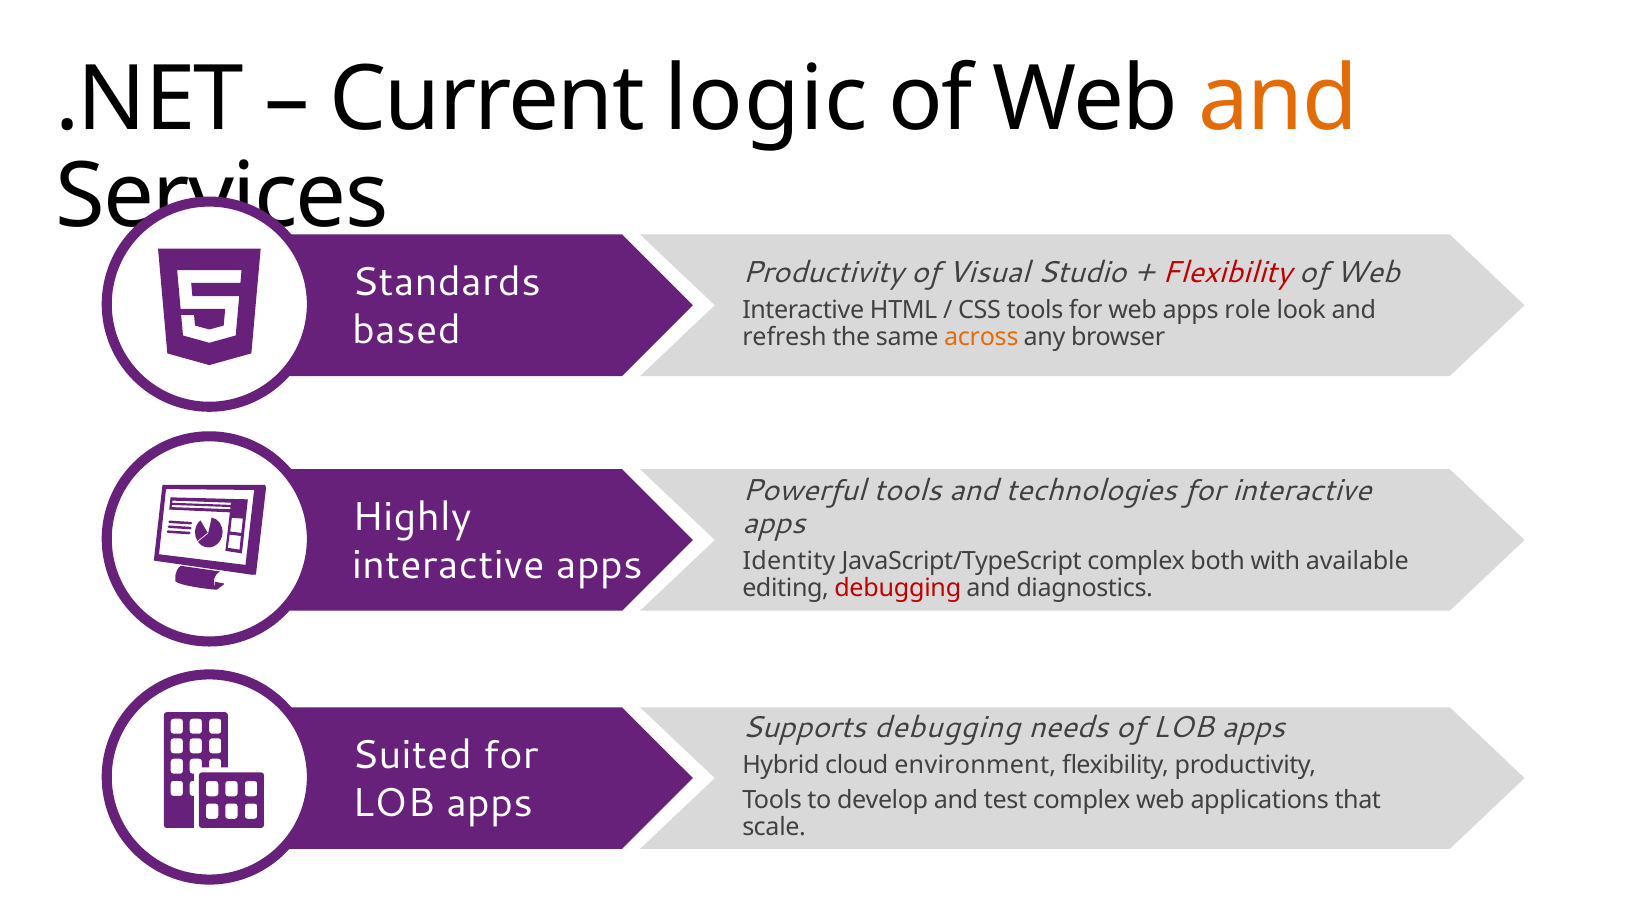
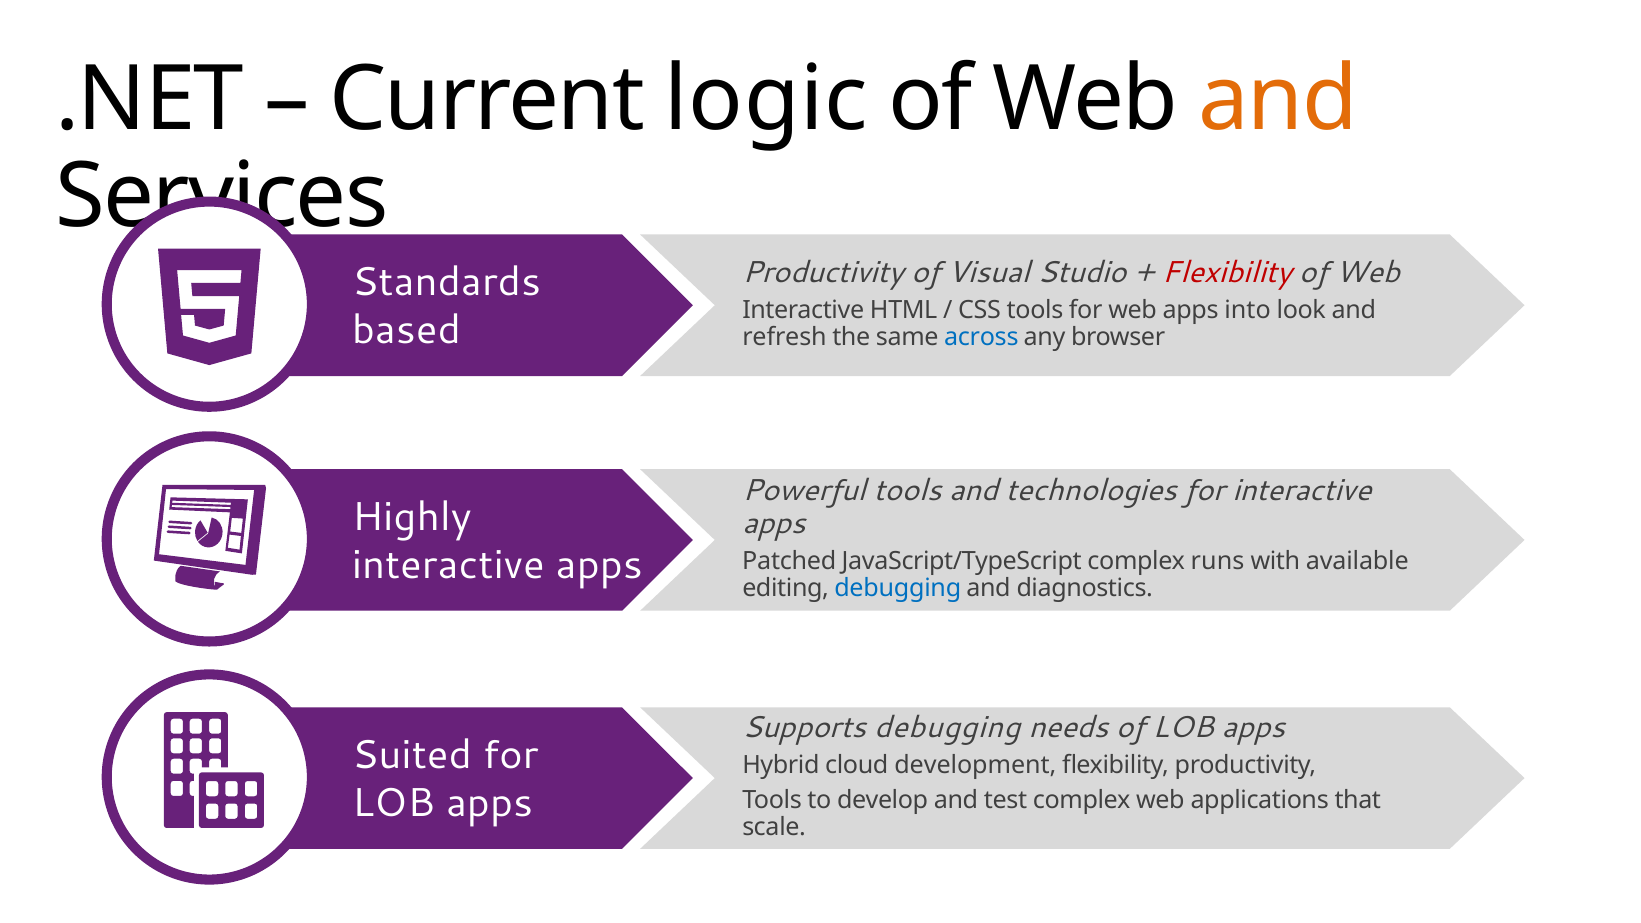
role: role -> into
across colour: orange -> blue
Identity: Identity -> Patched
both: both -> runs
debugging at (898, 588) colour: red -> blue
environment: environment -> development
